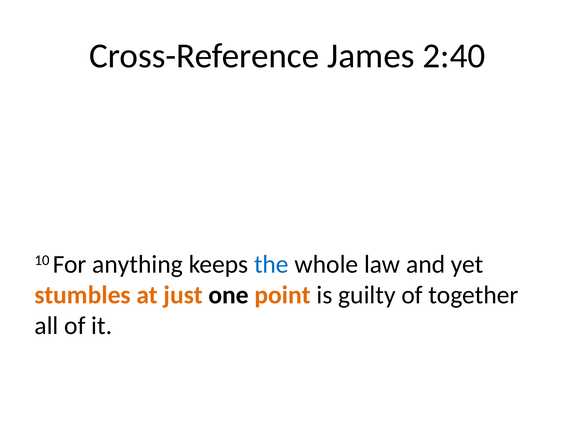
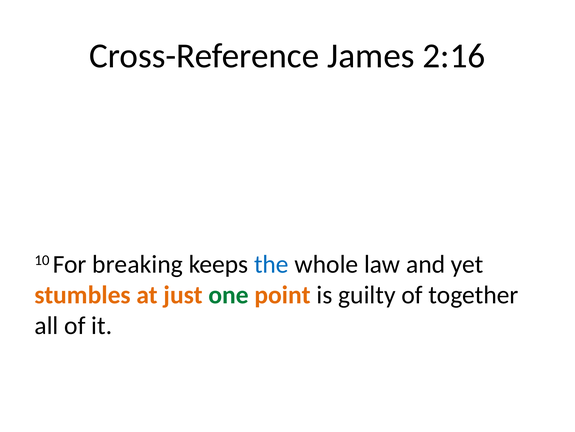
2:40: 2:40 -> 2:16
anything: anything -> breaking
one colour: black -> green
